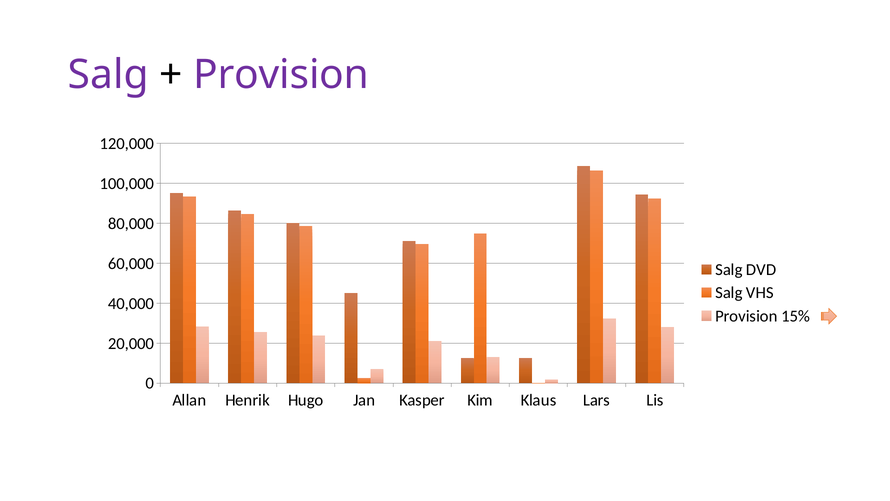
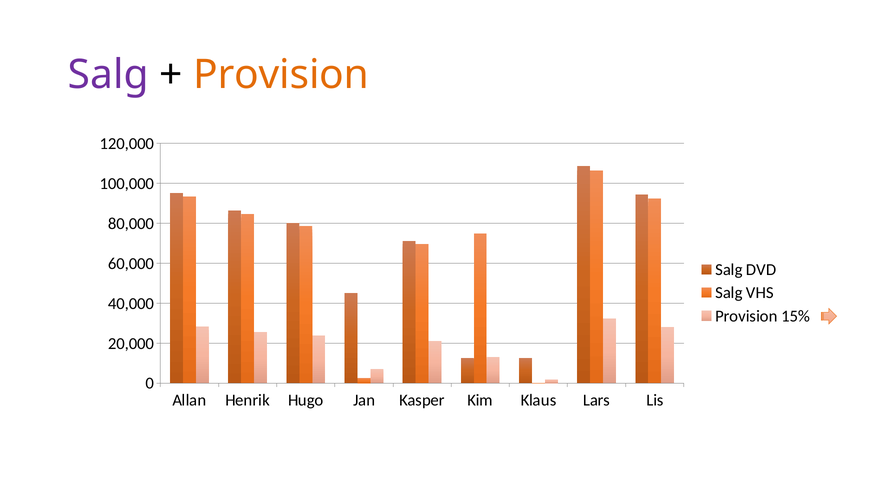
Provision at (281, 75) colour: purple -> orange
